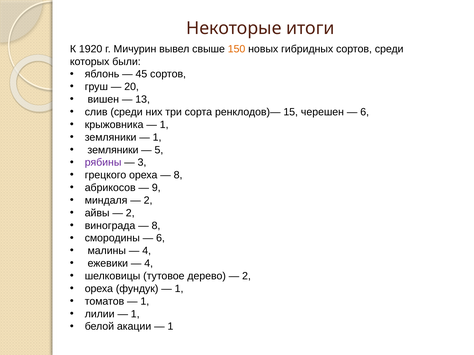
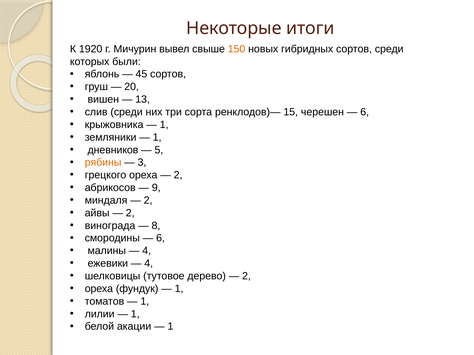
земляники at (113, 150): земляники -> дневников
рябины colour: purple -> orange
8 at (178, 175): 8 -> 2
